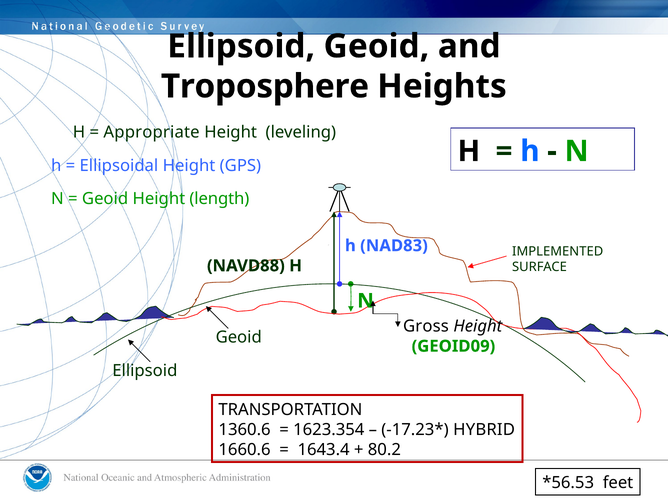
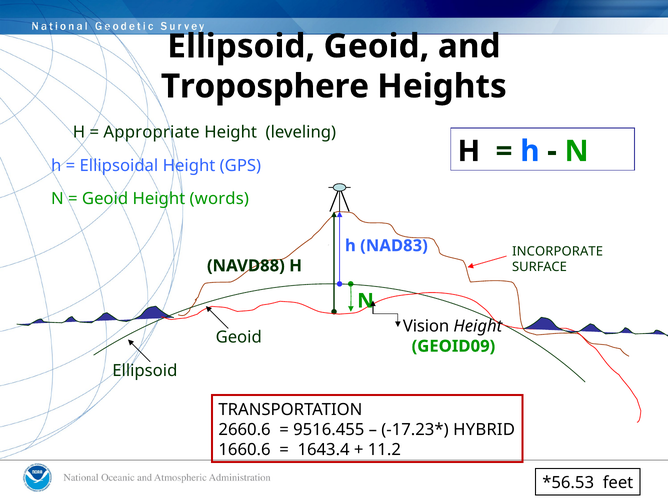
length: length -> words
IMPLEMENTED: IMPLEMENTED -> INCORPORATE
Gross: Gross -> Vision
1360.6: 1360.6 -> 2660.6
1623.354: 1623.354 -> 9516.455
80.2: 80.2 -> 11.2
